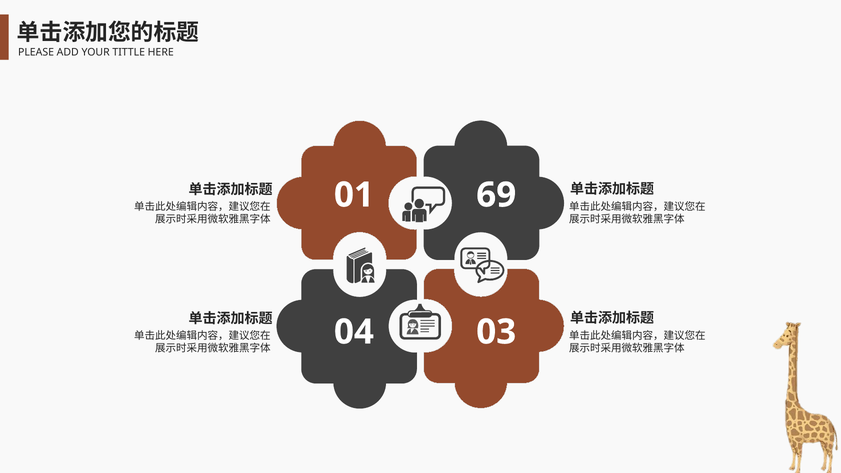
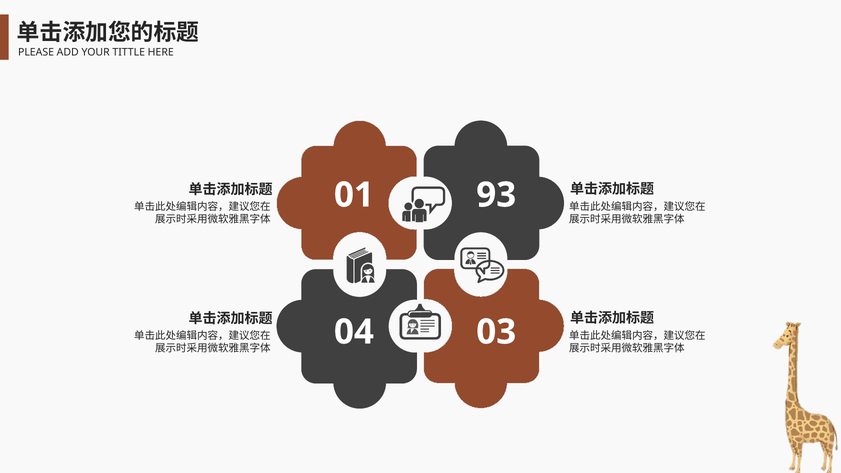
69: 69 -> 93
